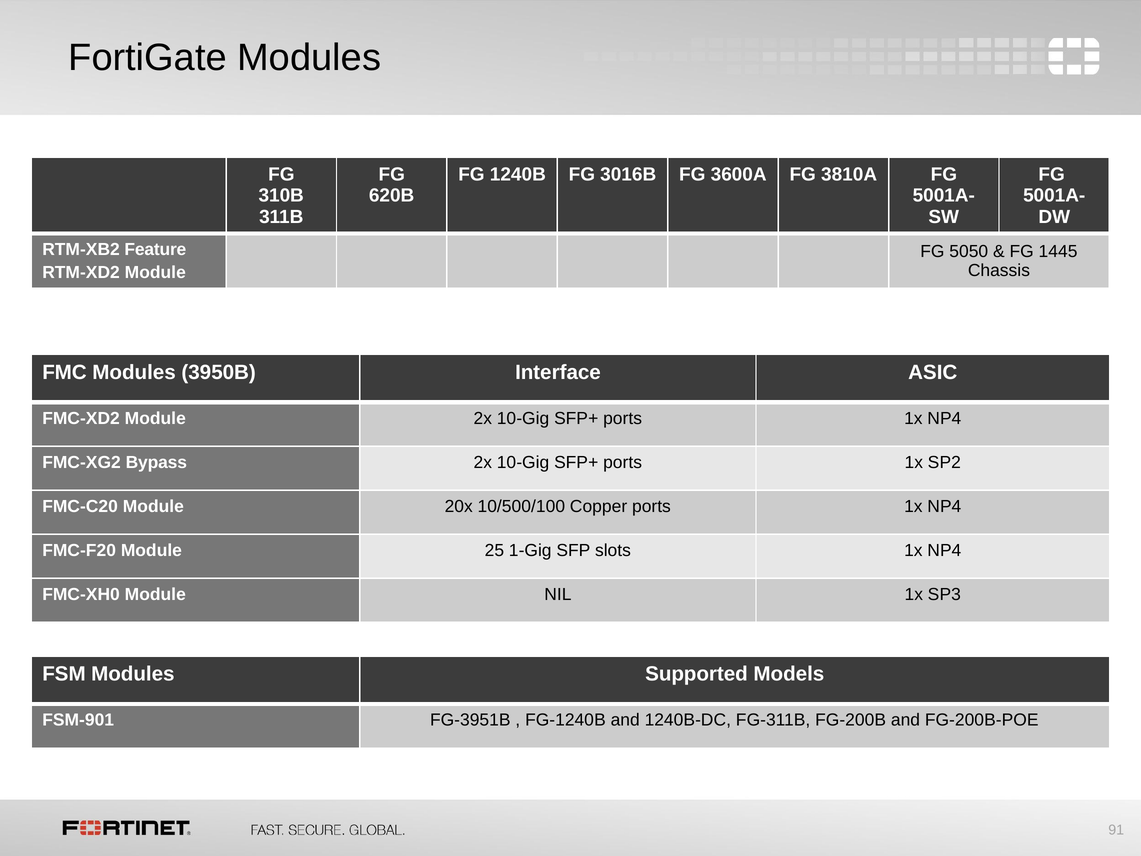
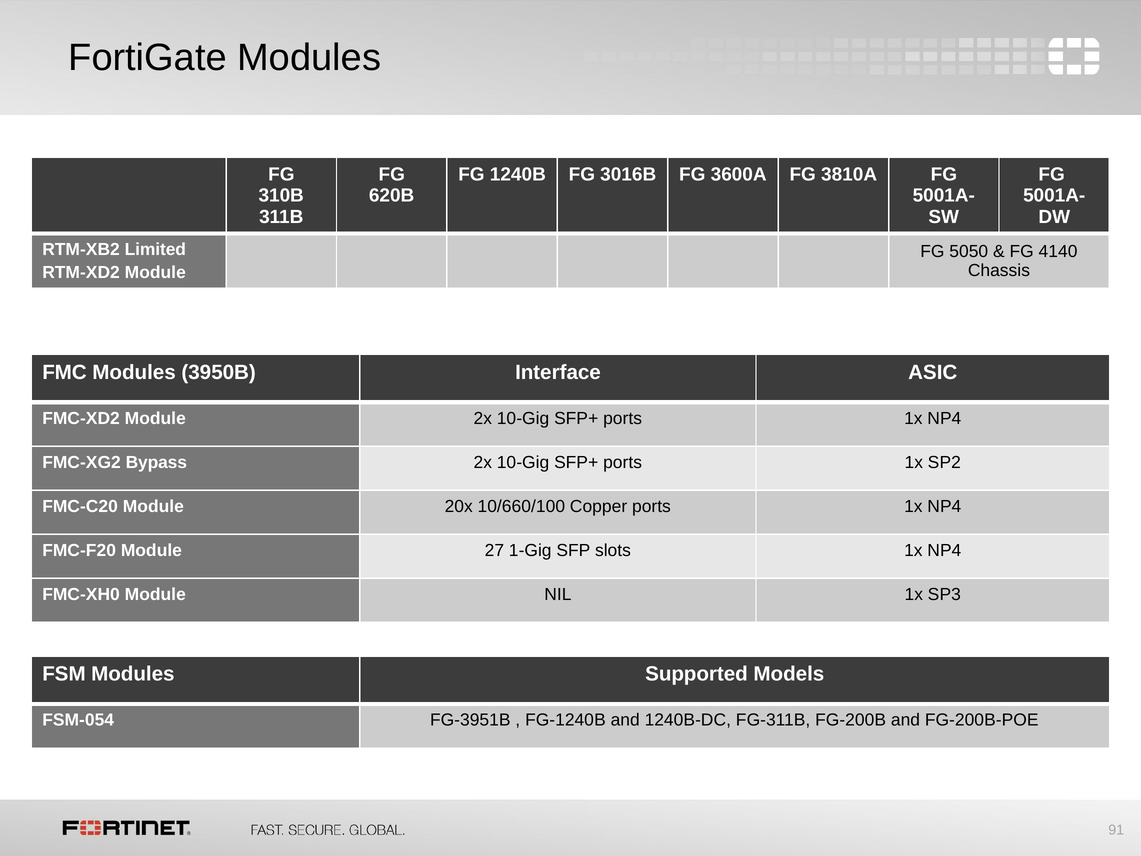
Feature: Feature -> Limited
1445: 1445 -> 4140
10/500/100: 10/500/100 -> 10/660/100
25: 25 -> 27
FSM-901: FSM-901 -> FSM-054
